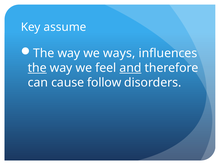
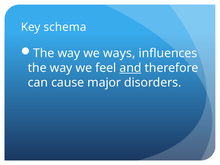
assume: assume -> schema
the at (37, 68) underline: present -> none
follow: follow -> major
